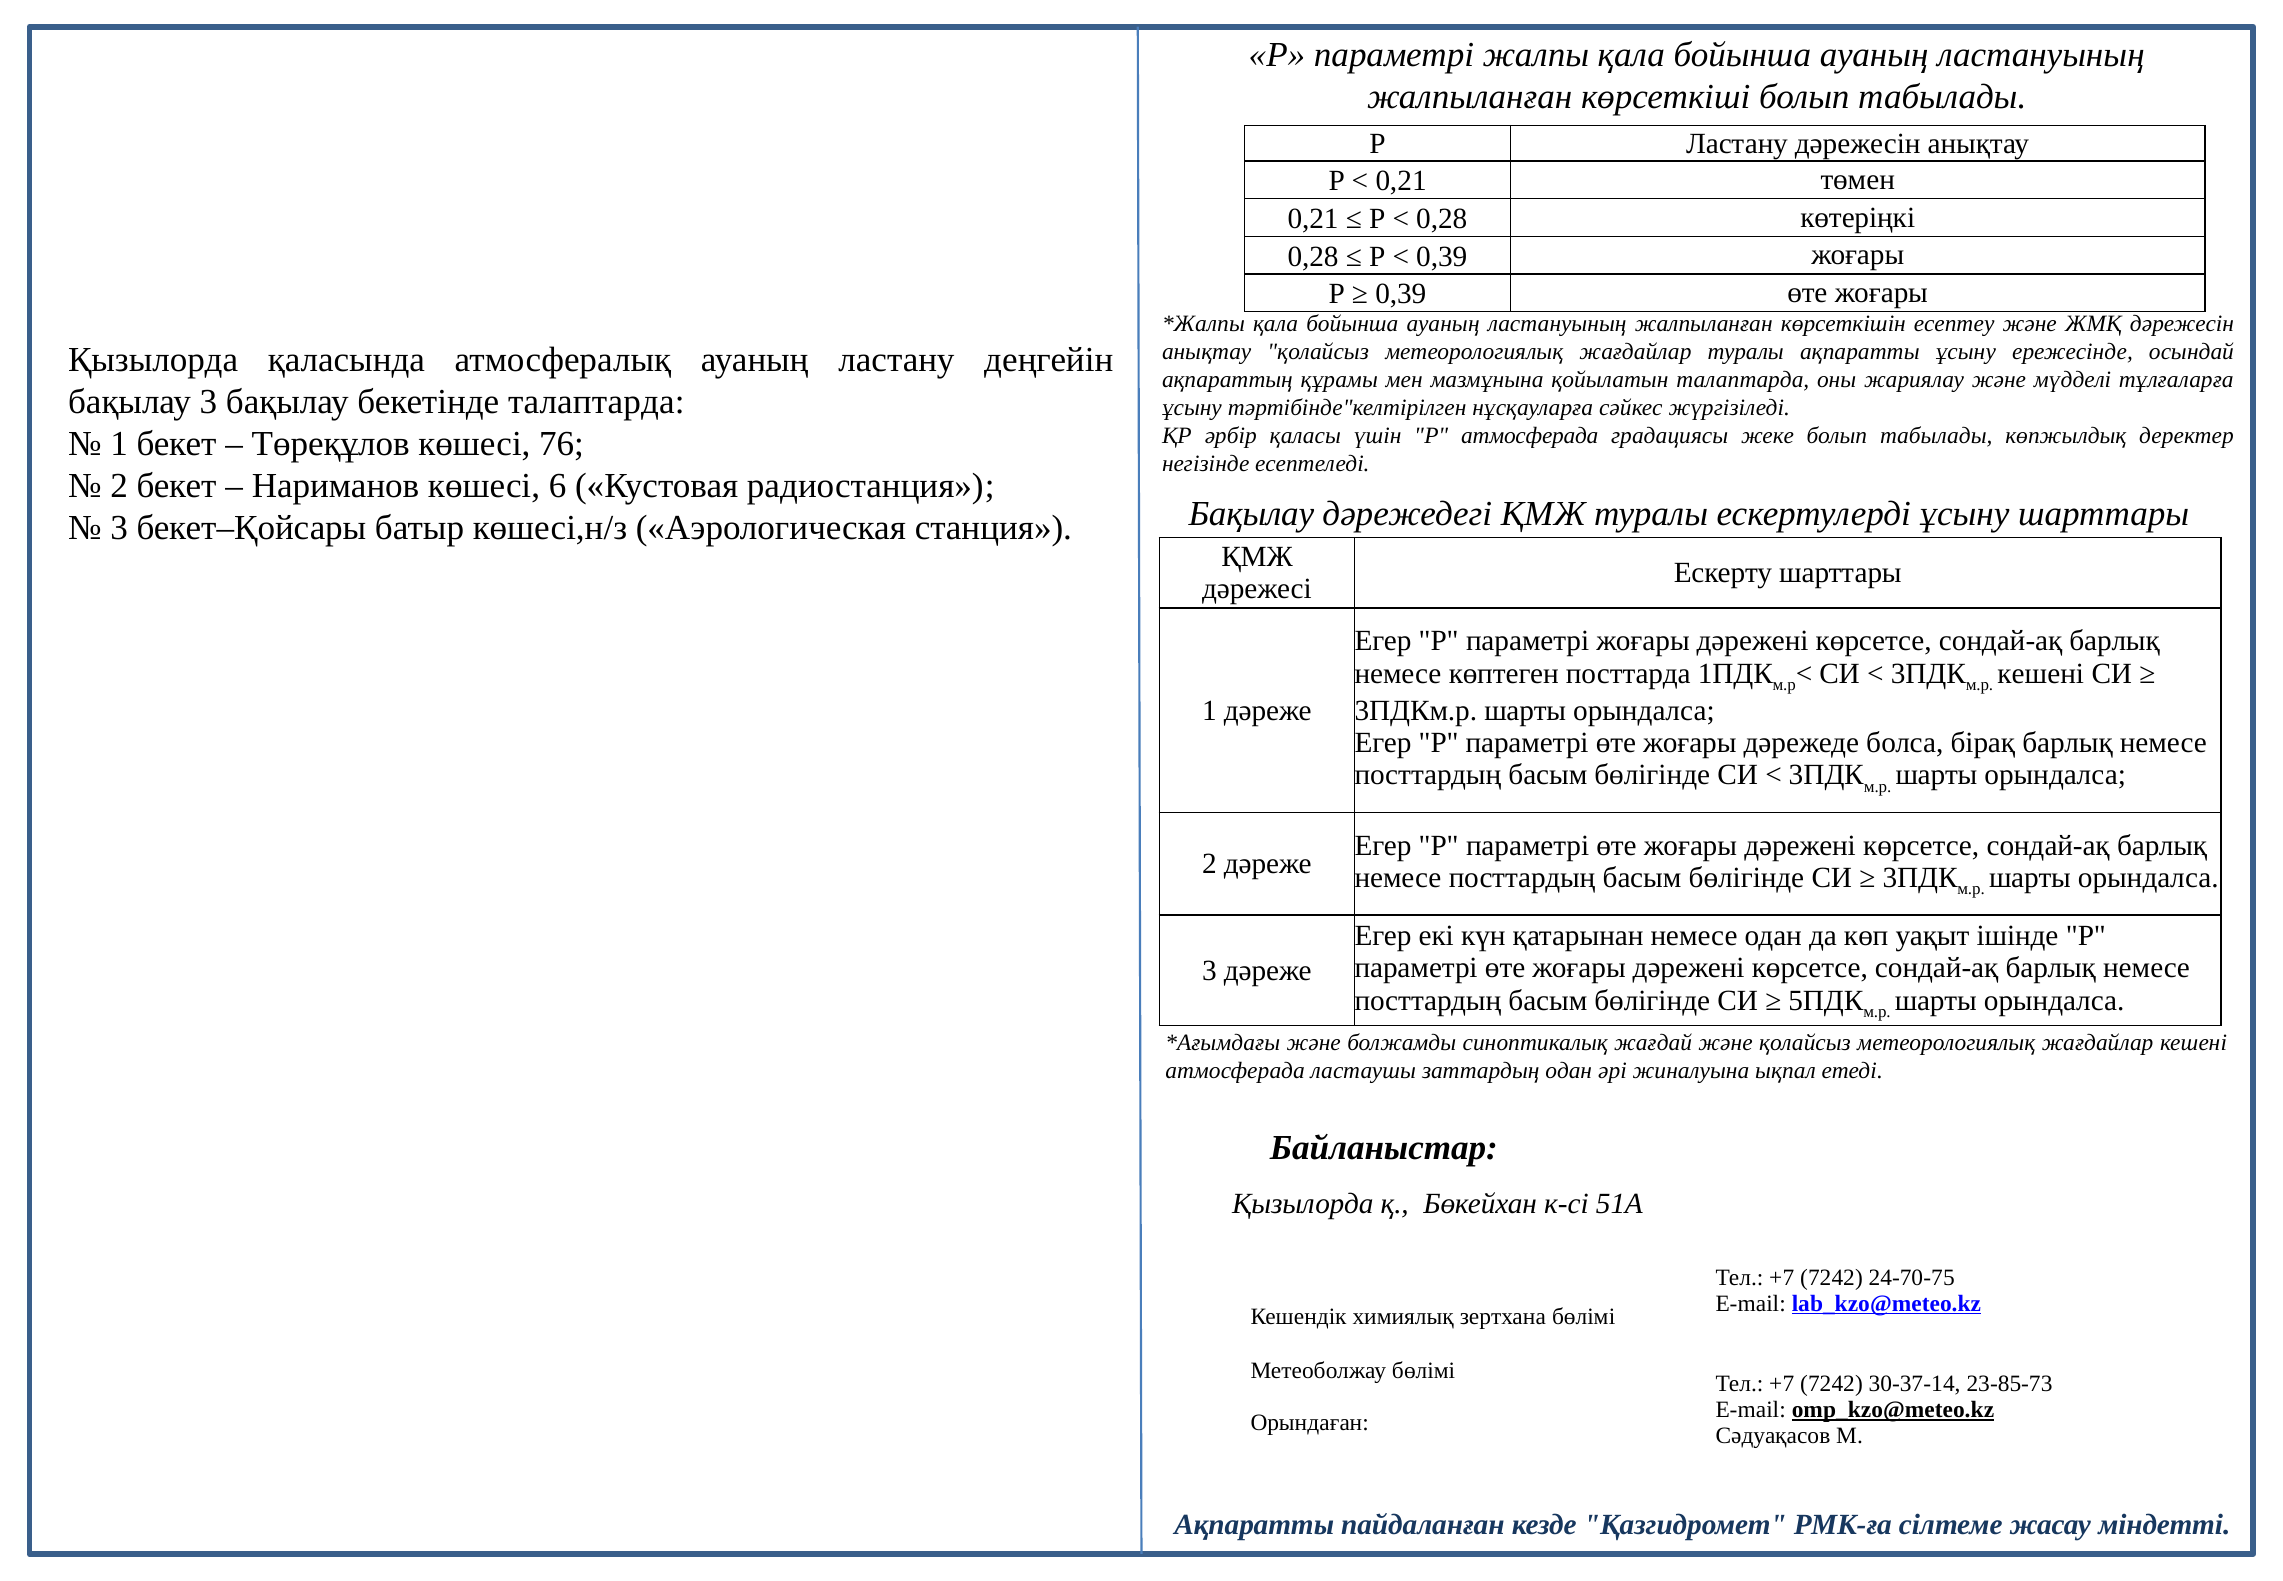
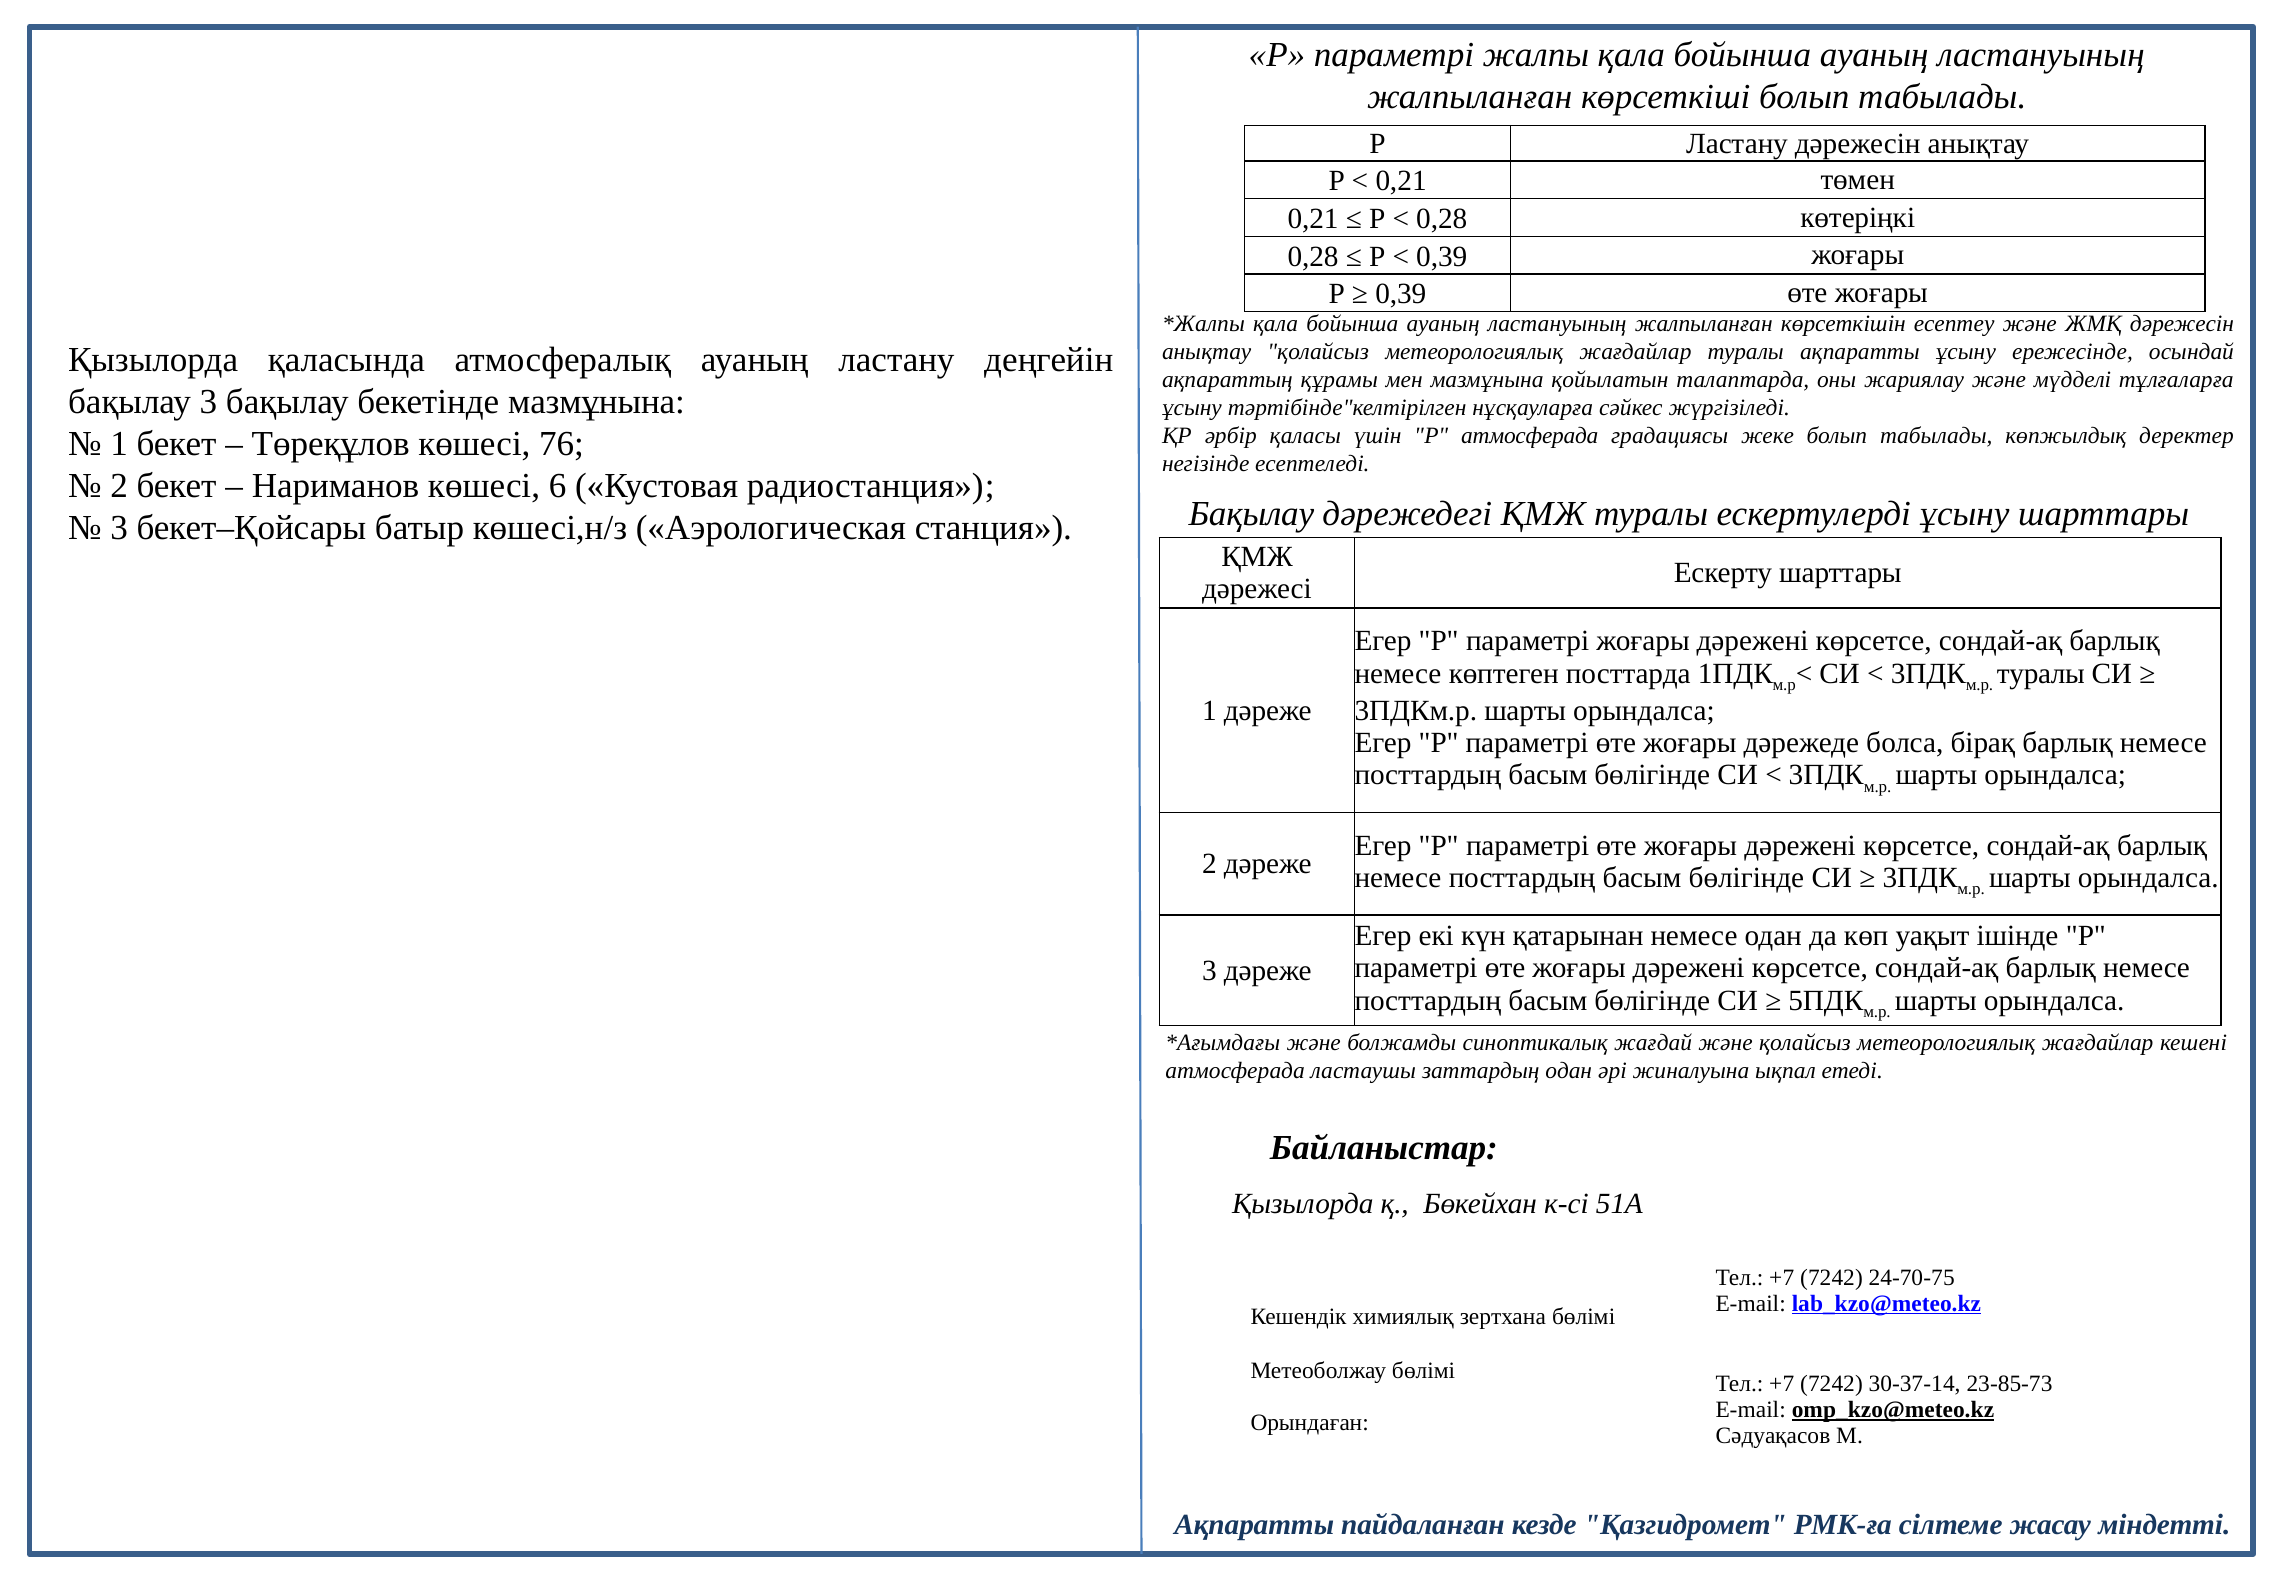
бекетінде талаптарда: талаптарда -> мазмұнына
кешені at (2041, 673): кешені -> туралы
